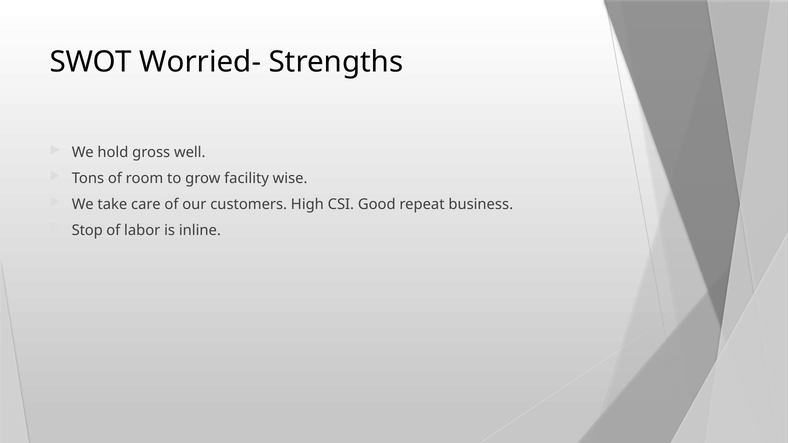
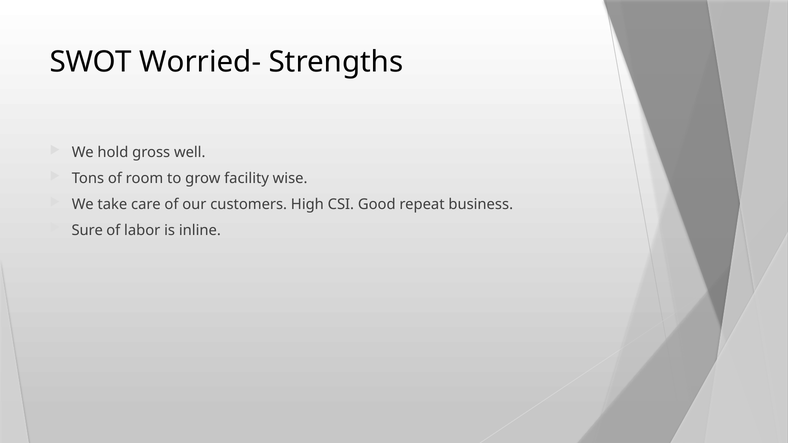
Stop: Stop -> Sure
